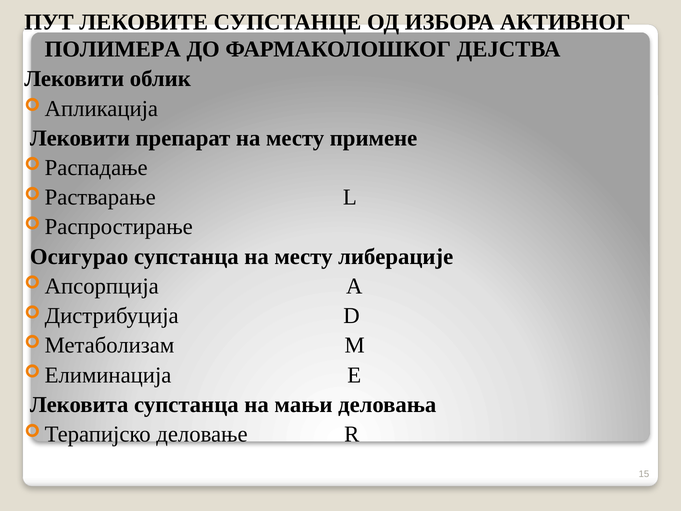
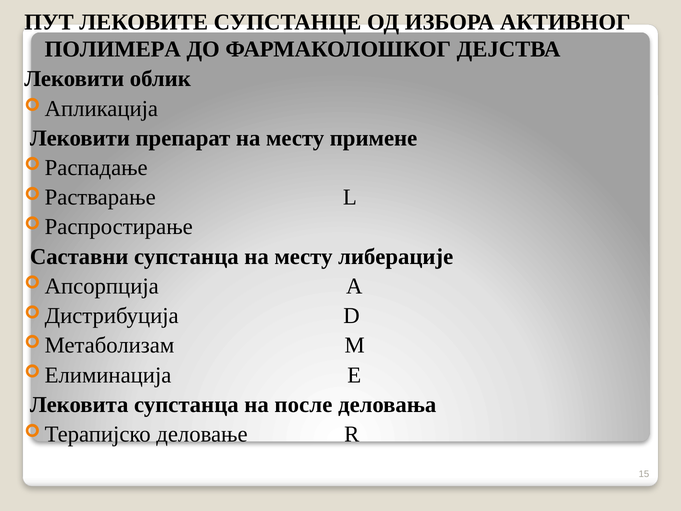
Осигурао: Осигурао -> Саставни
мањи: мањи -> после
